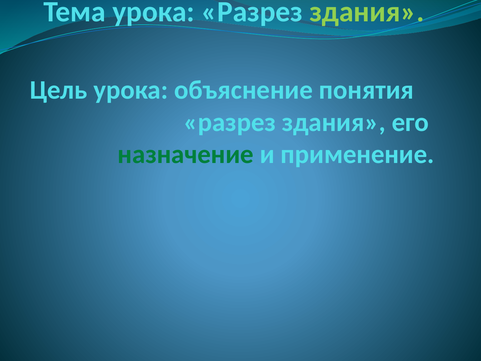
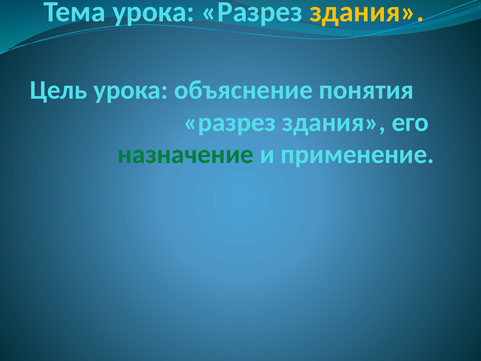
здания at (367, 12) colour: light green -> yellow
